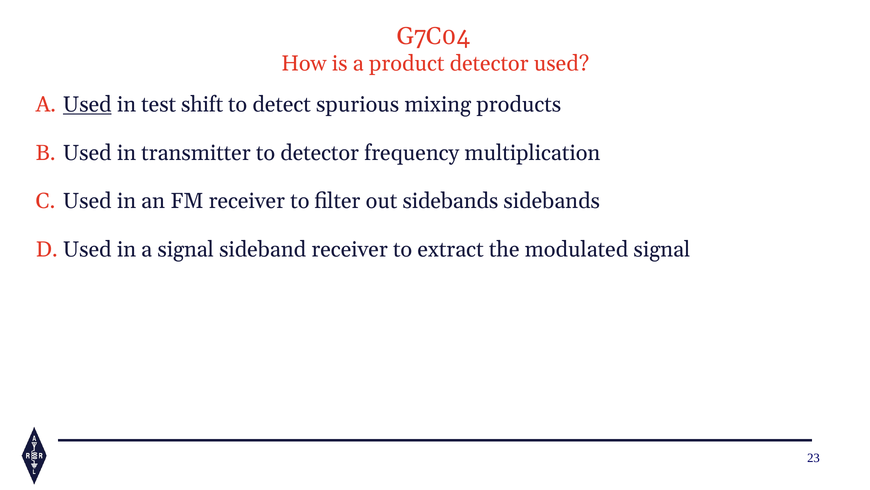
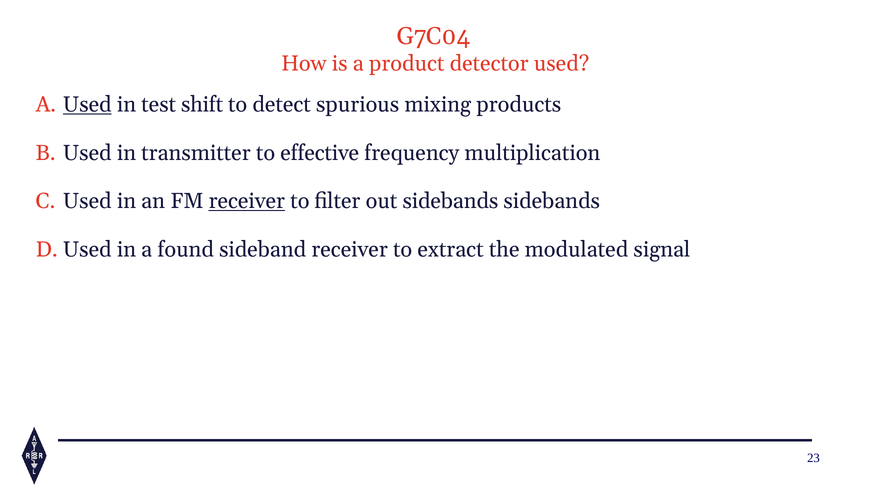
to detector: detector -> effective
receiver at (247, 201) underline: none -> present
a signal: signal -> found
